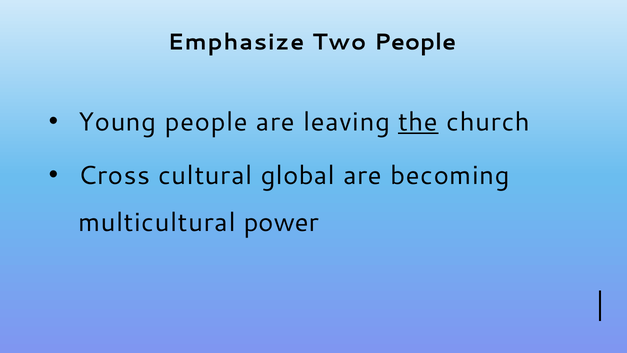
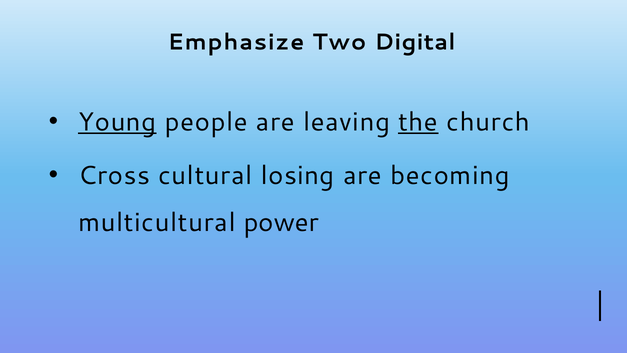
Two People: People -> Digital
Young underline: none -> present
global: global -> losing
